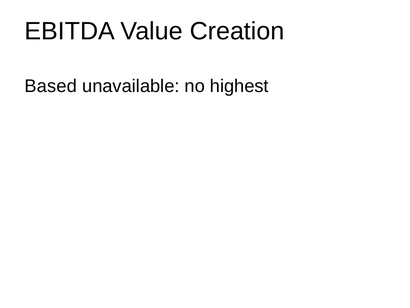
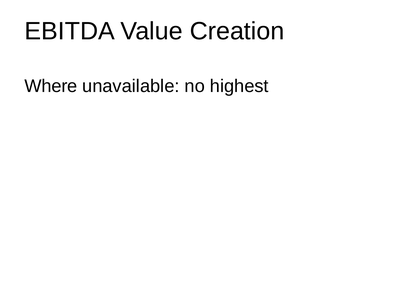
Based: Based -> Where
